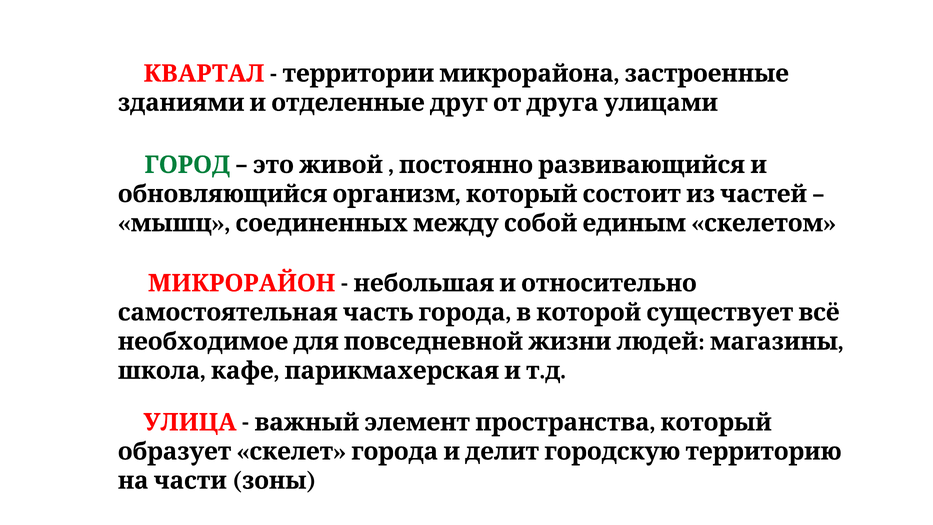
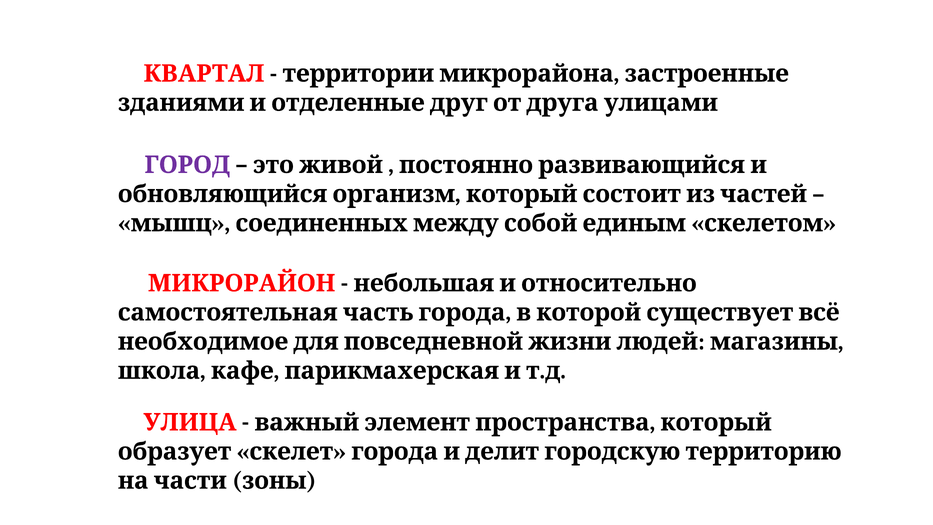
ГОРОД colour: green -> purple
